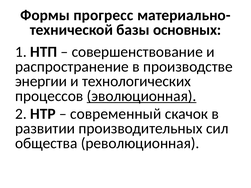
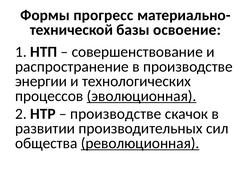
основных: основных -> освоение
современный at (116, 114): современный -> производстве
революционная underline: none -> present
